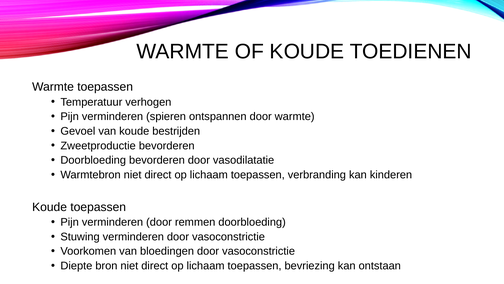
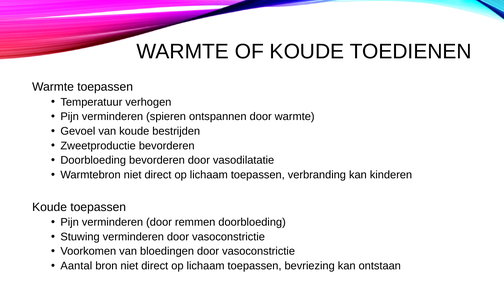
Diepte: Diepte -> Aantal
